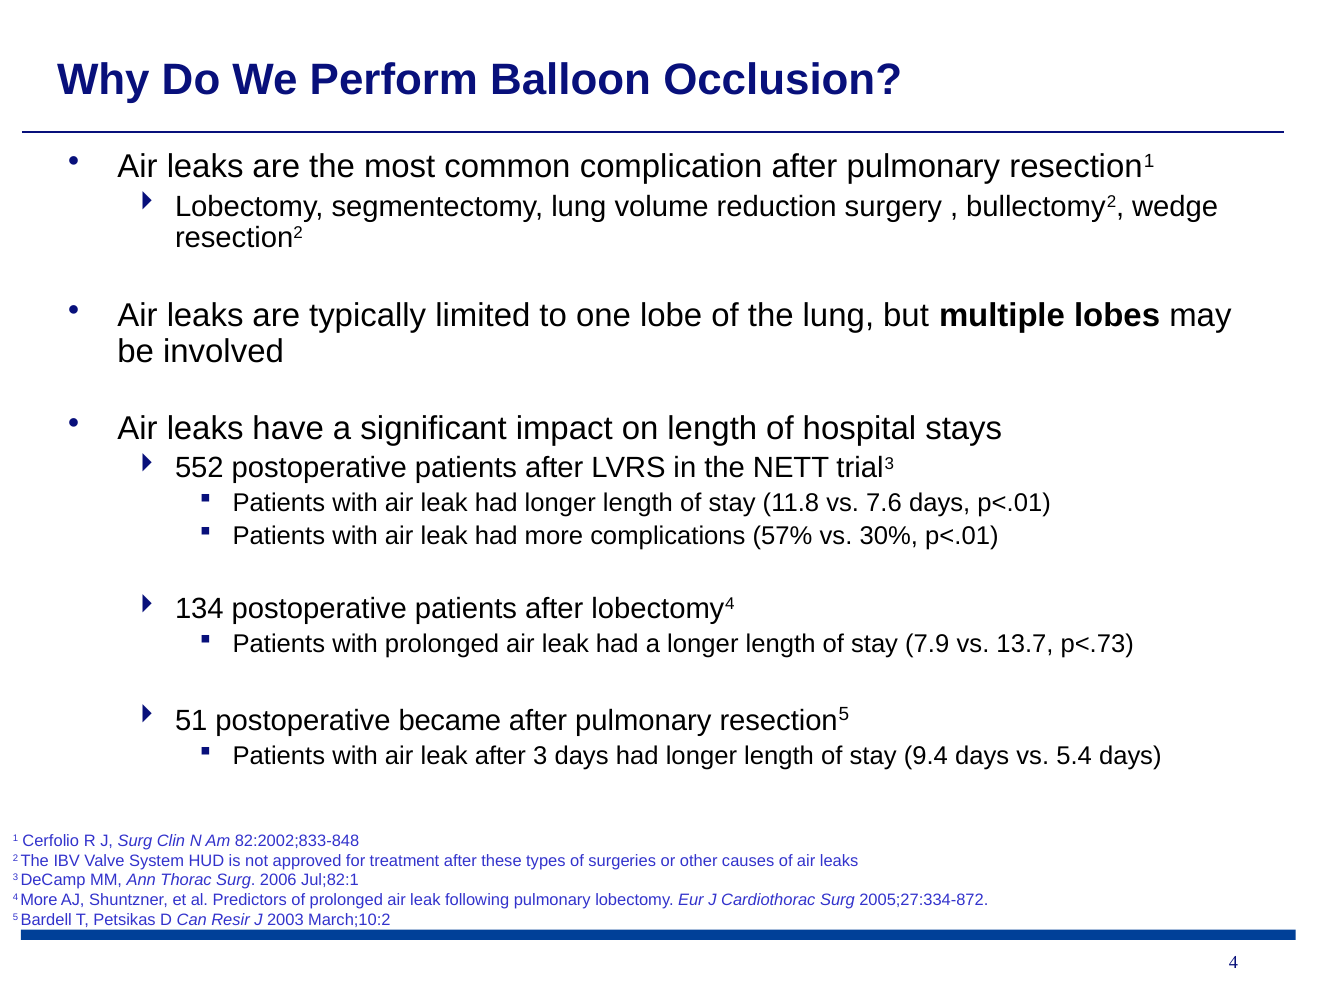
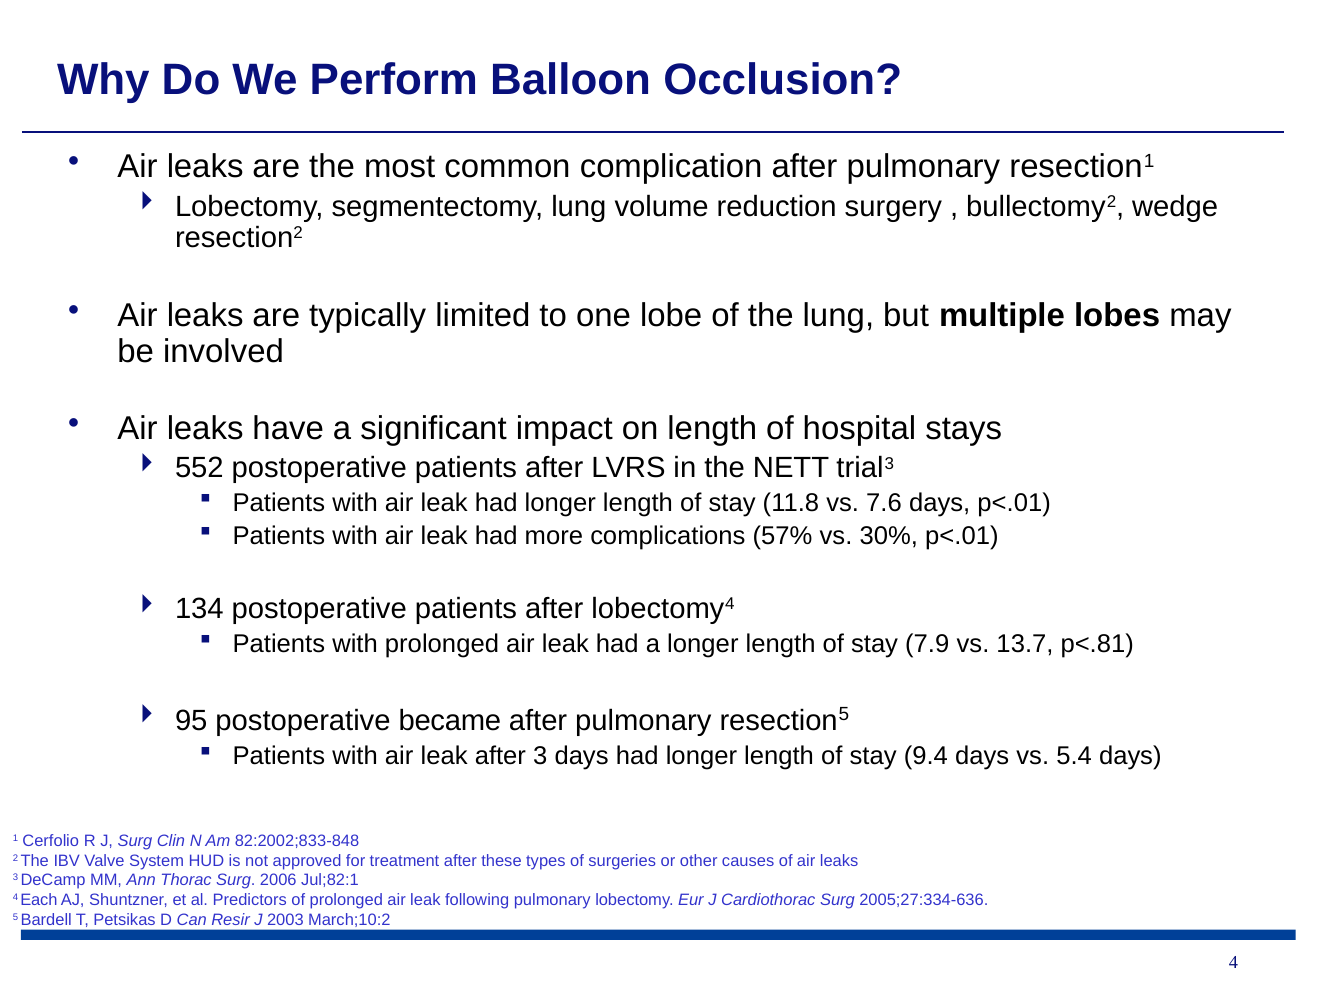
p<.73: p<.73 -> p<.81
51: 51 -> 95
4 More: More -> Each
2005;27:334-872: 2005;27:334-872 -> 2005;27:334-636
